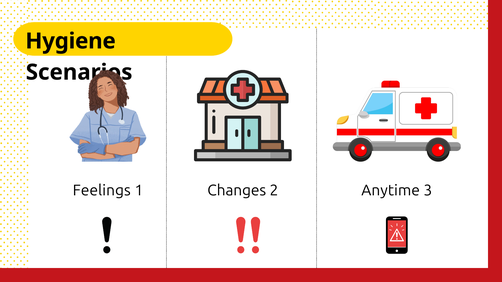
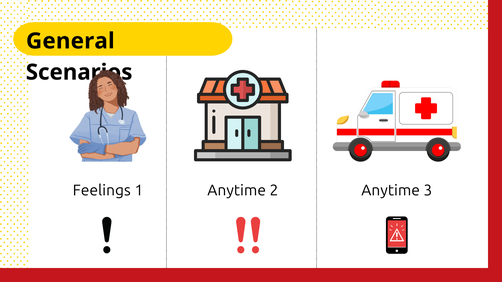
Hygiene: Hygiene -> General
1 Changes: Changes -> Anytime
